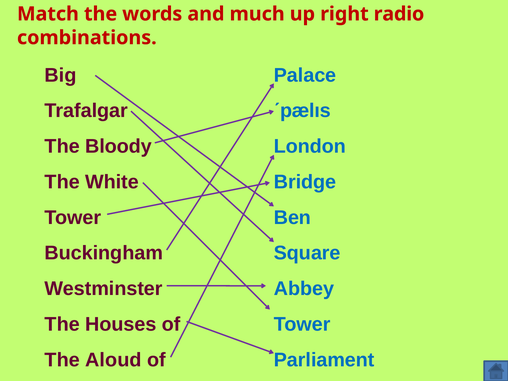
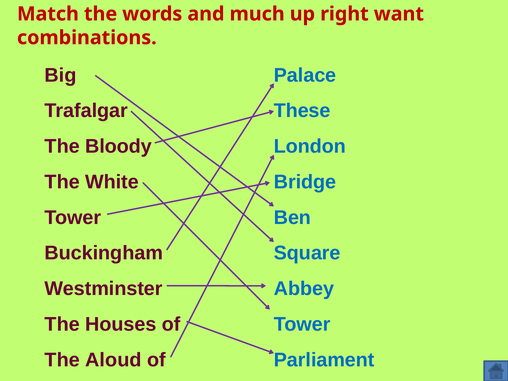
radio: radio -> want
ʹpælıs: ʹpælıs -> These
